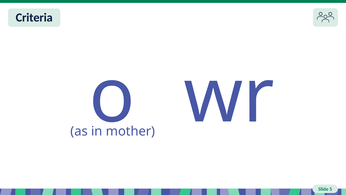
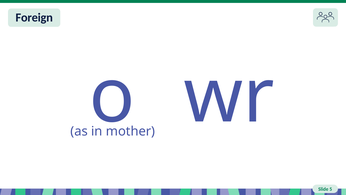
Criteria: Criteria -> Foreign
